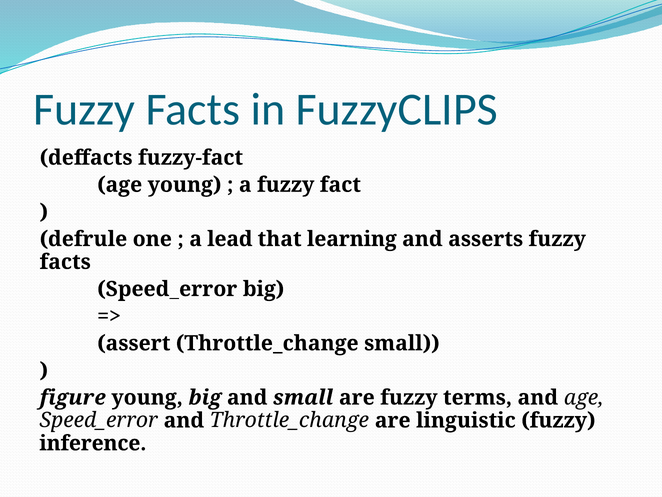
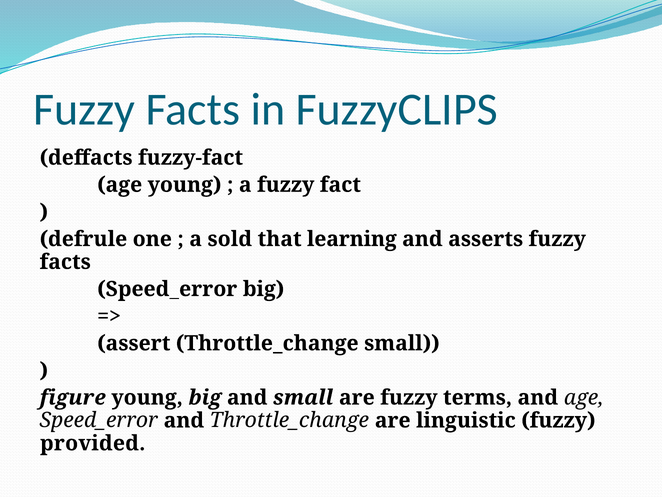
lead: lead -> sold
inference: inference -> provided
